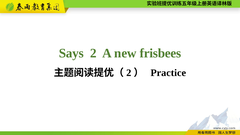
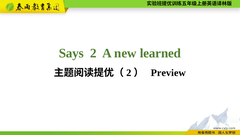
frisbees: frisbees -> learned
Practice: Practice -> Preview
